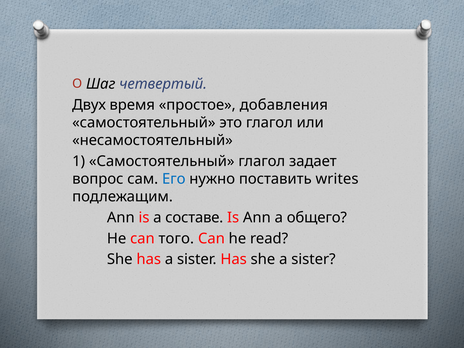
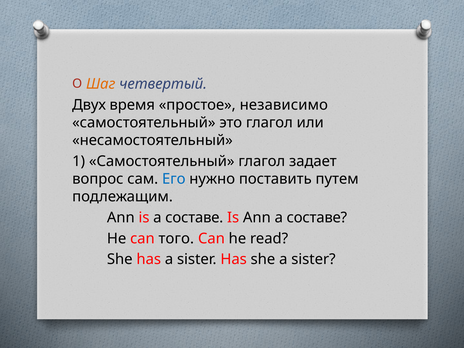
Шаг colour: black -> orange
добавления: добавления -> независимо
writes: writes -> путем
Ann a общего: общего -> составе
